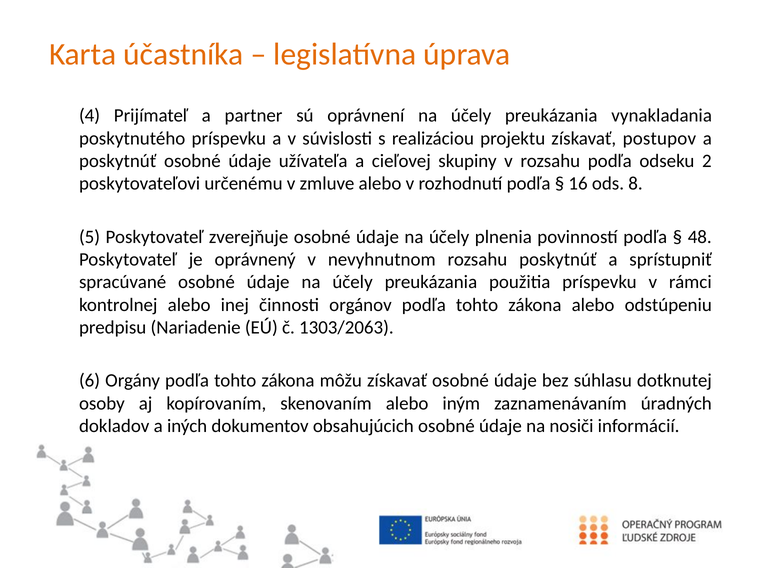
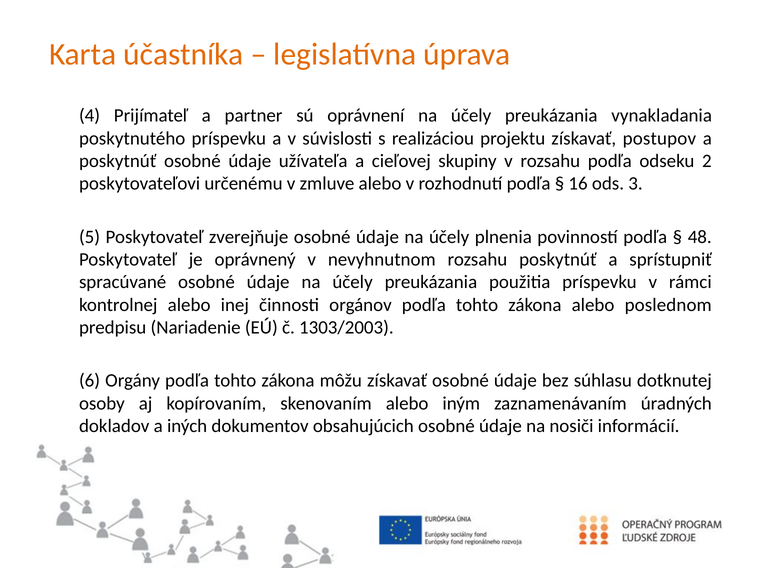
8: 8 -> 3
odstúpeniu: odstúpeniu -> poslednom
1303/2063: 1303/2063 -> 1303/2003
